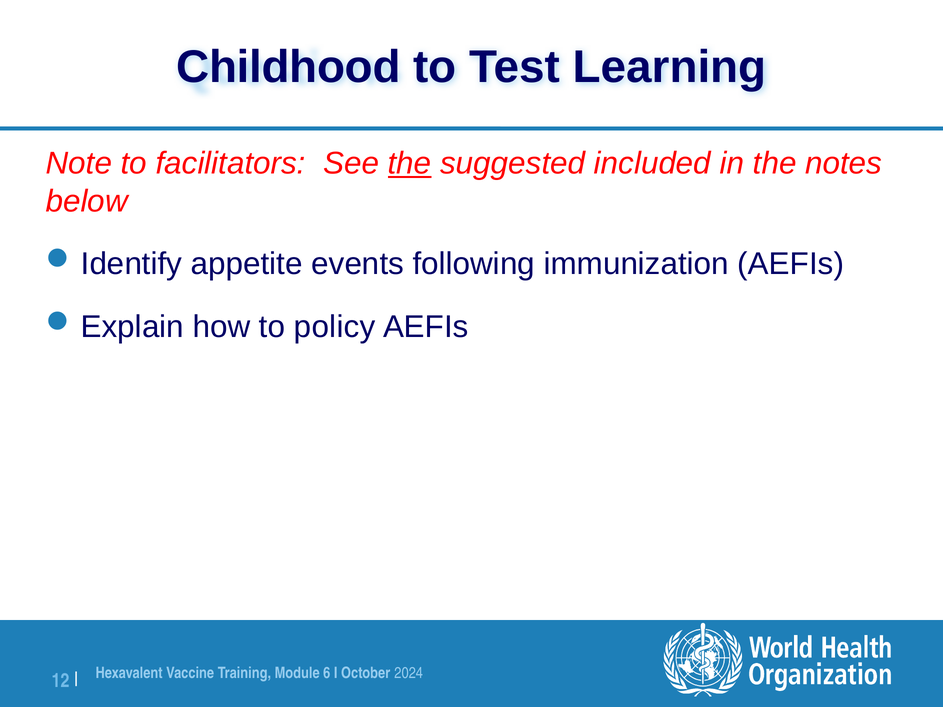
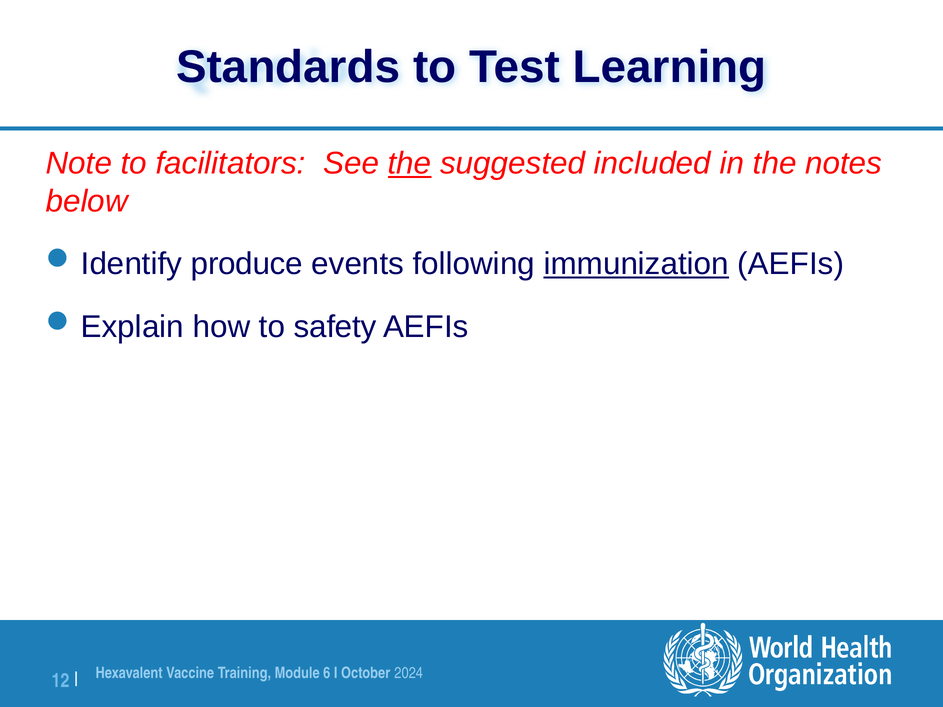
Childhood: Childhood -> Standards
appetite: appetite -> produce
immunization underline: none -> present
policy: policy -> safety
